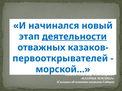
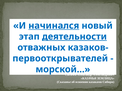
начинался underline: none -> present
